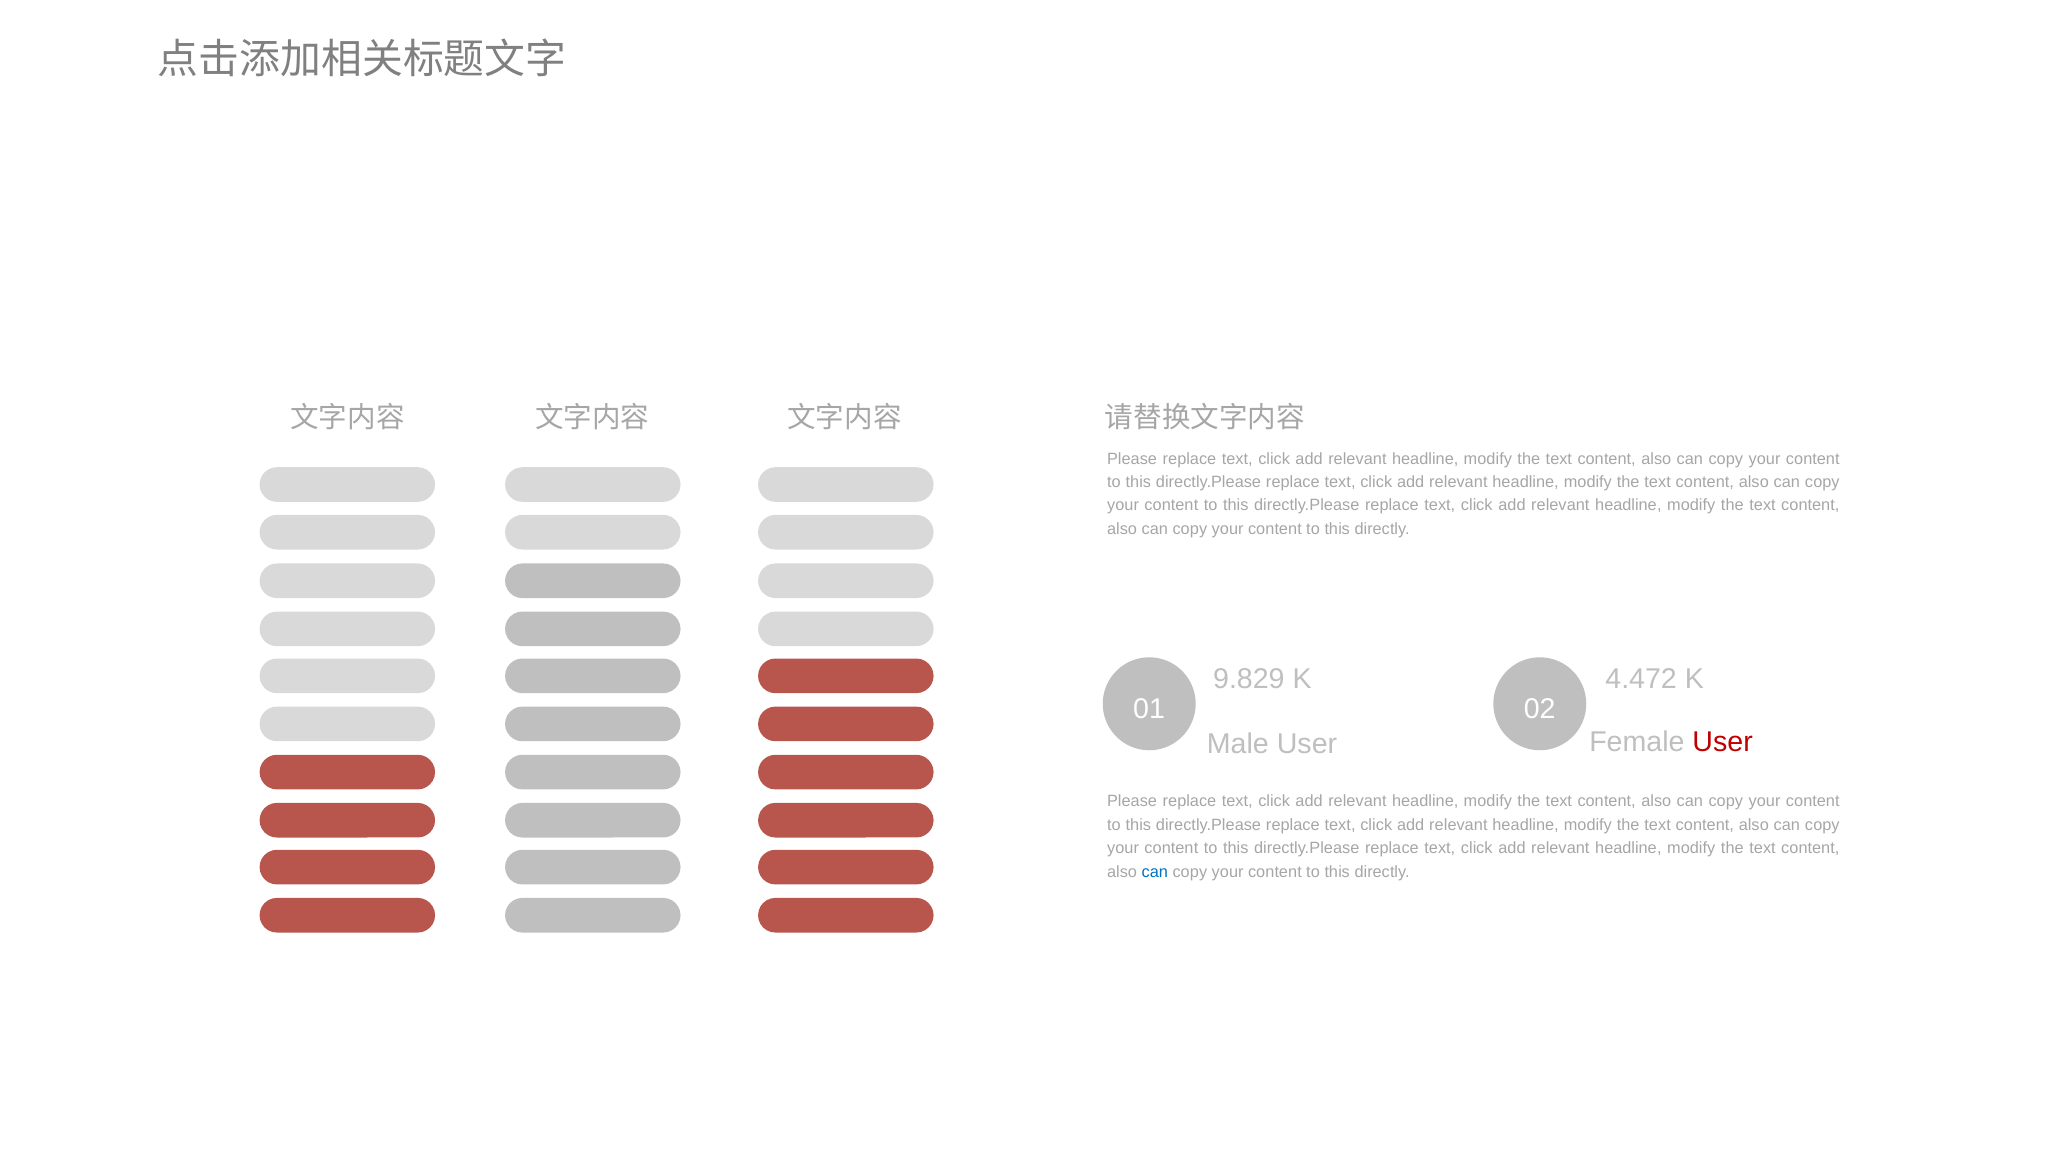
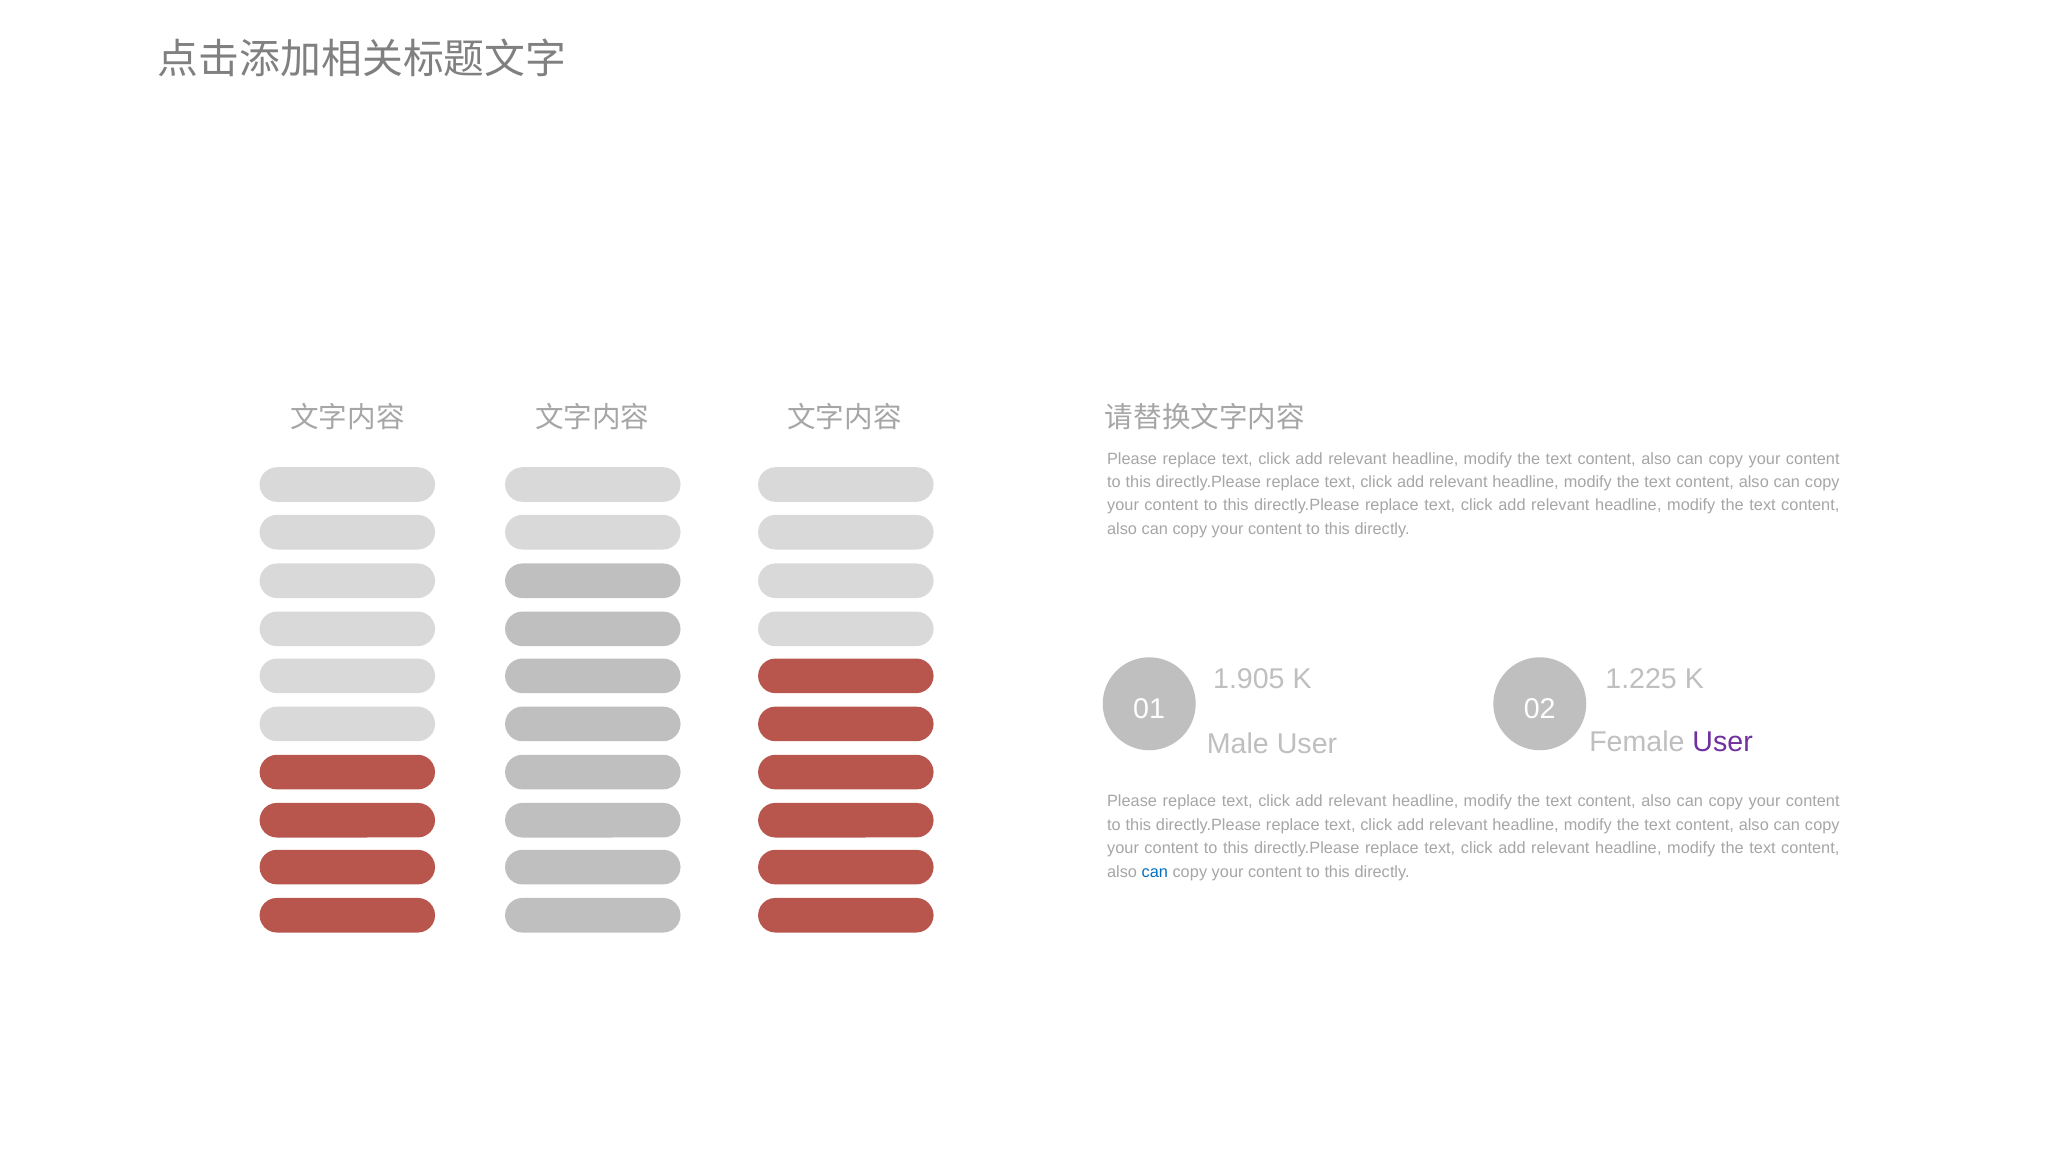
9.829: 9.829 -> 1.905
4.472: 4.472 -> 1.225
User at (1723, 742) colour: red -> purple
